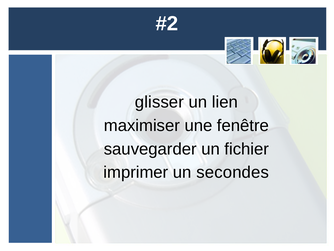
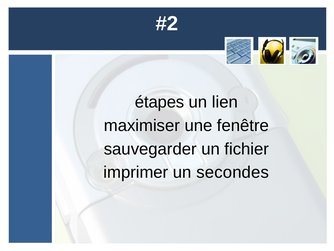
glisser: glisser -> étapes
